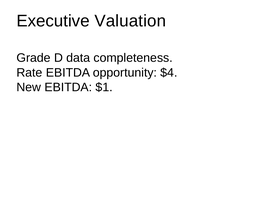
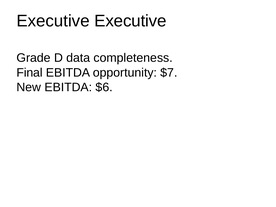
Executive Valuation: Valuation -> Executive
Rate: Rate -> Final
$4: $4 -> $7
$1: $1 -> $6
